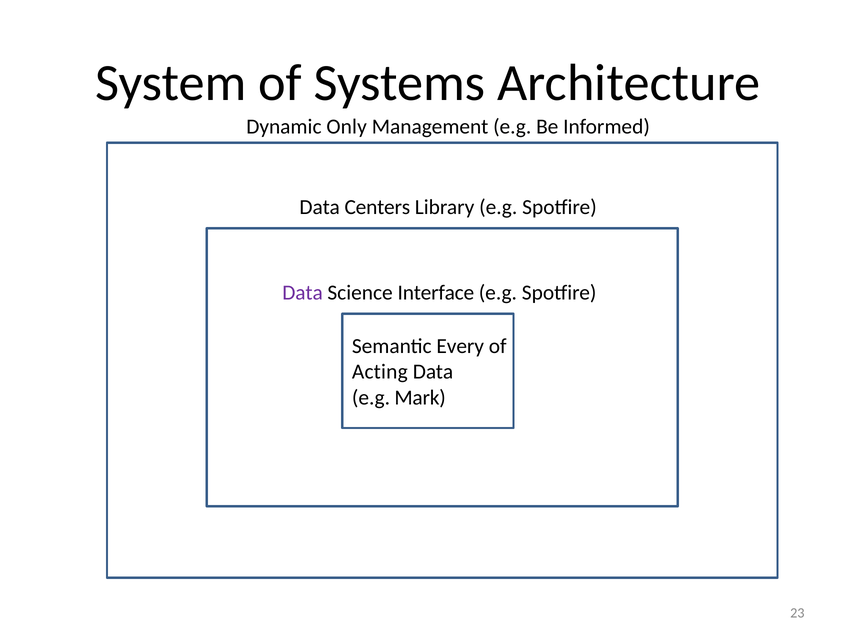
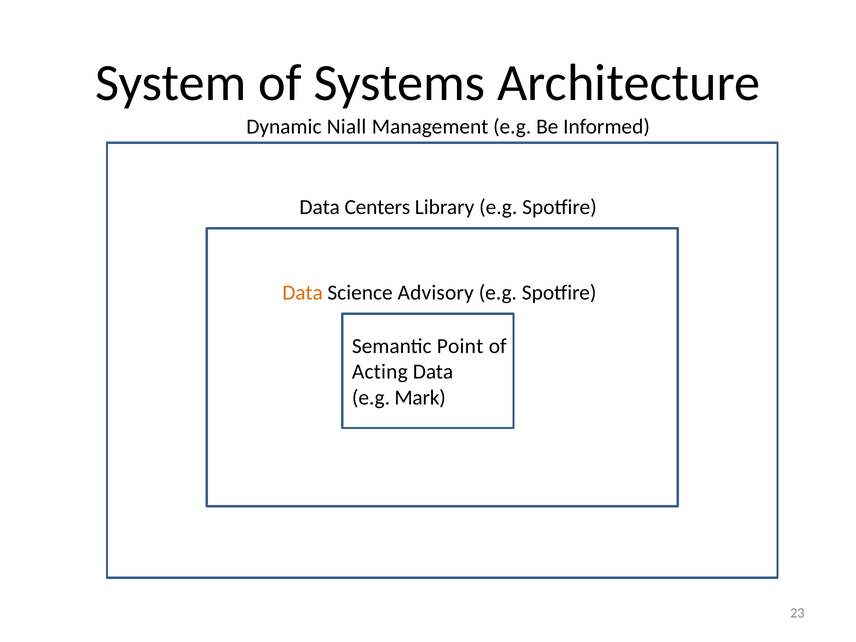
Only: Only -> Niall
Data at (303, 293) colour: purple -> orange
Interface: Interface -> Advisory
Every: Every -> Point
